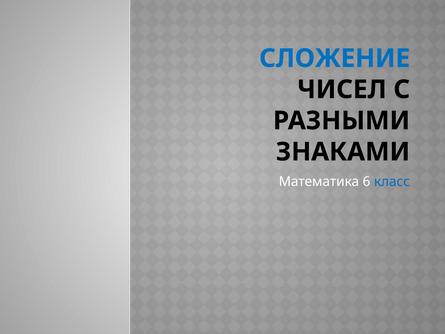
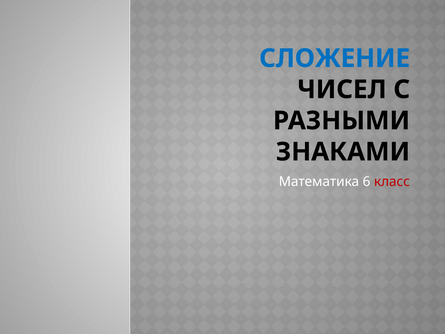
класс colour: blue -> red
